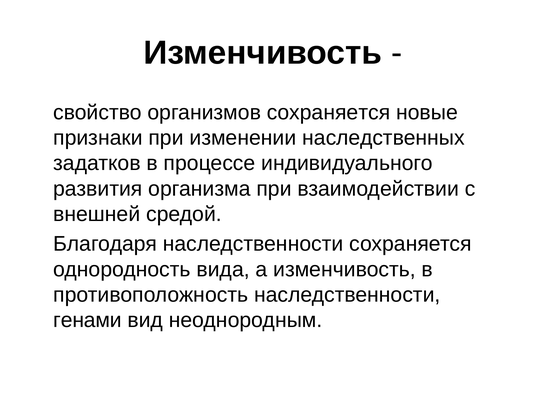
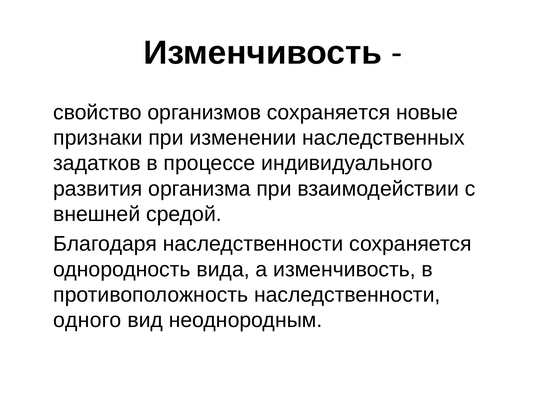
генами: генами -> одного
